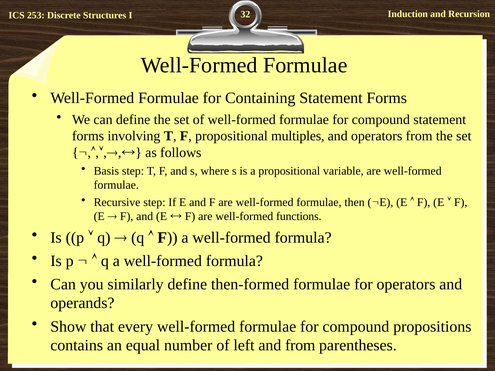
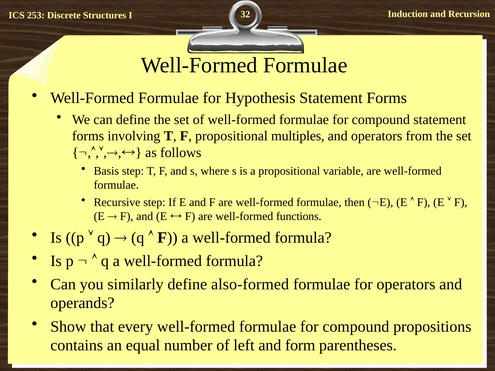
Containing: Containing -> Hypothesis
then-formed: then-formed -> also-formed
and from: from -> form
